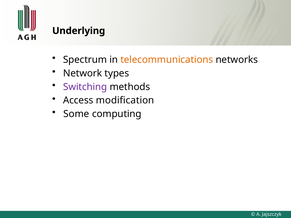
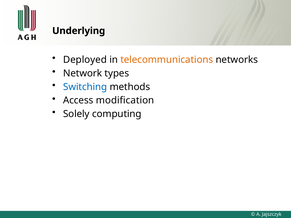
Spectrum: Spectrum -> Deployed
Switching colour: purple -> blue
Some: Some -> Solely
